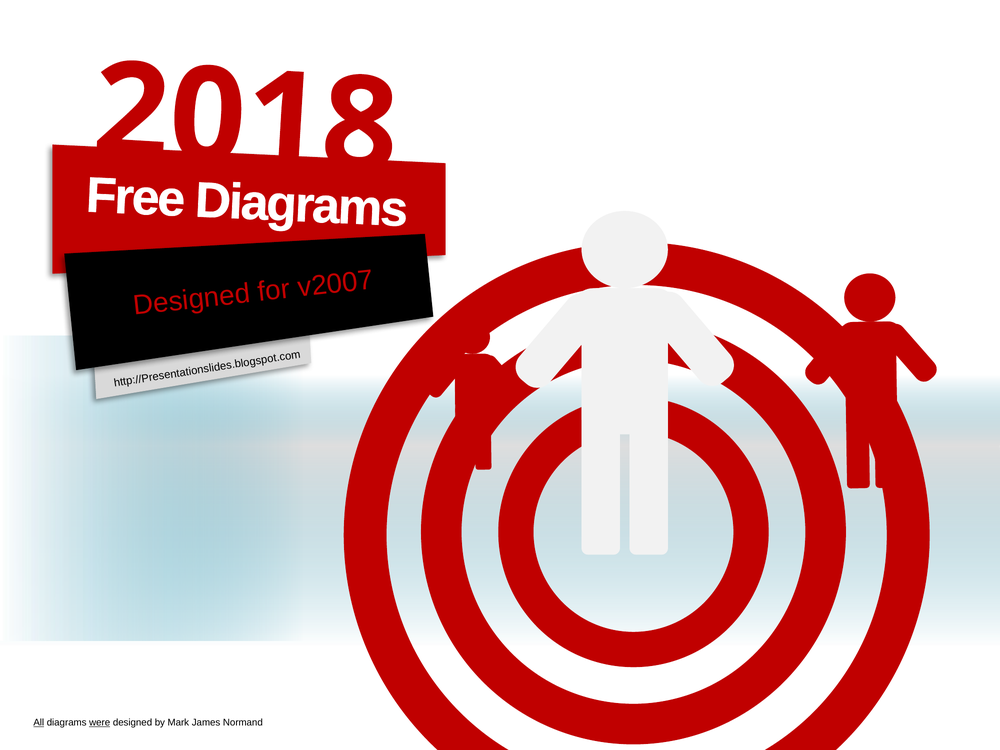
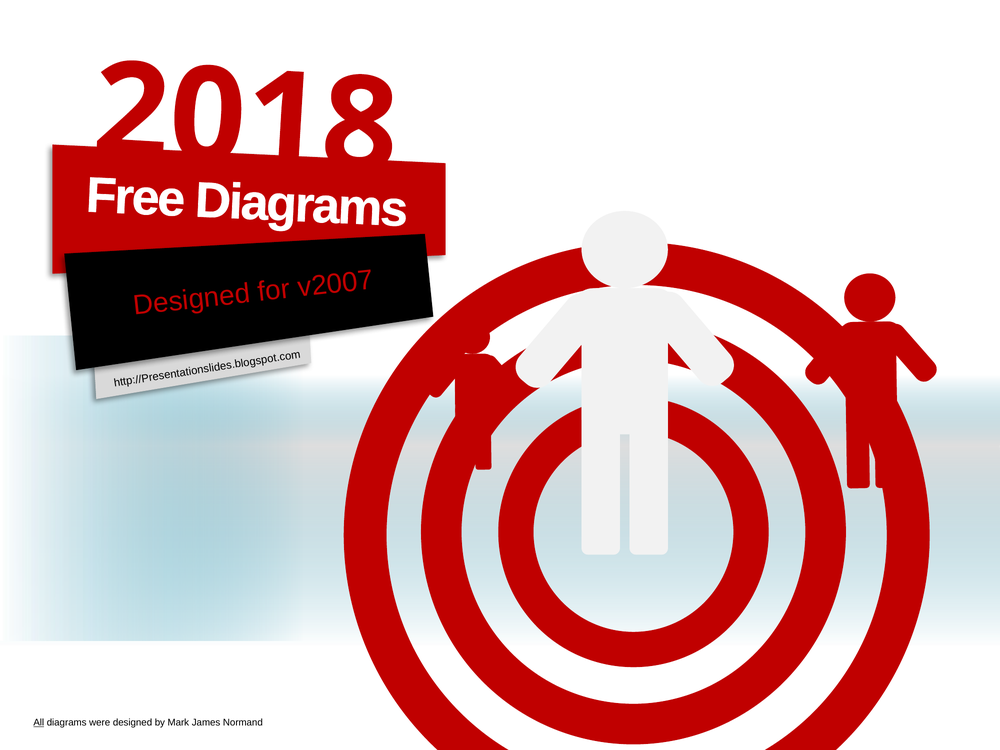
were underline: present -> none
